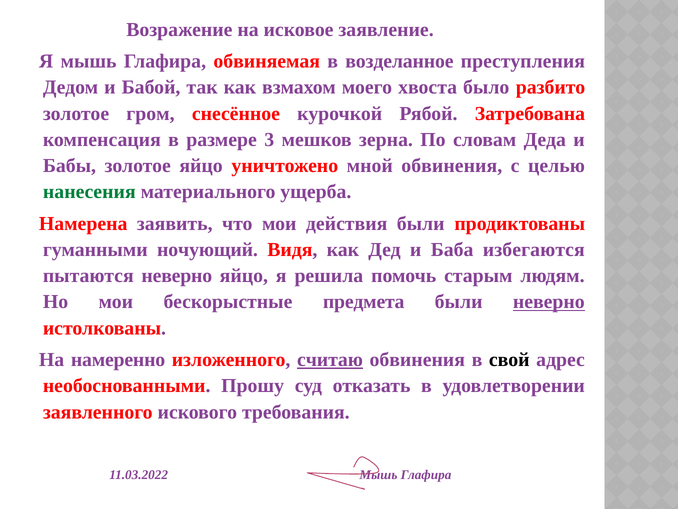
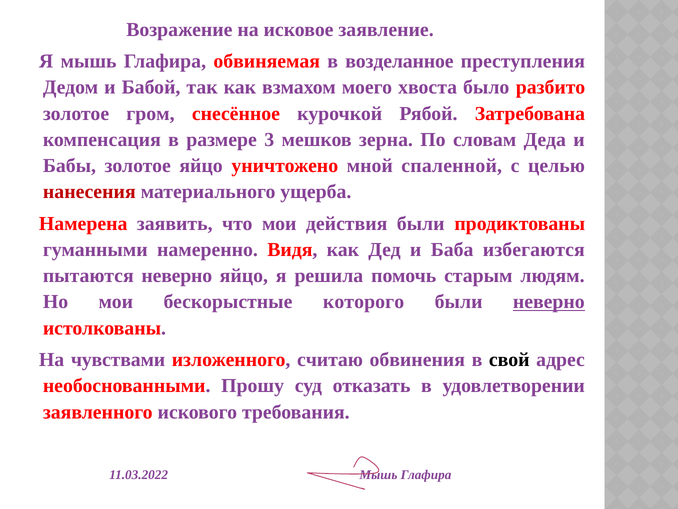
мной обвинения: обвинения -> спаленной
нанесения colour: green -> red
ночующий: ночующий -> намеренно
предмета: предмета -> которого
намеренно: намеренно -> чувствами
считаю underline: present -> none
